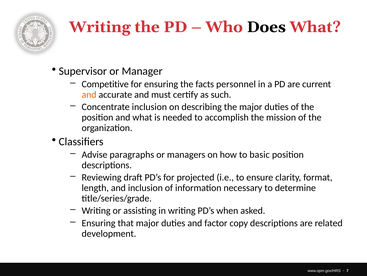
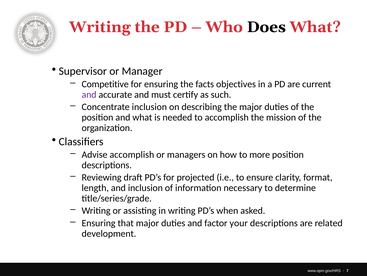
personnel: personnel -> objectives
and at (89, 94) colour: orange -> purple
Advise paragraphs: paragraphs -> accomplish
basic: basic -> more
copy: copy -> your
